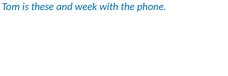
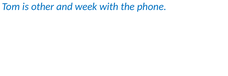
these: these -> other
